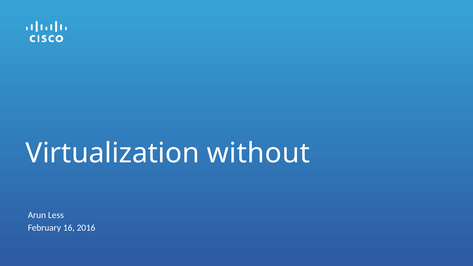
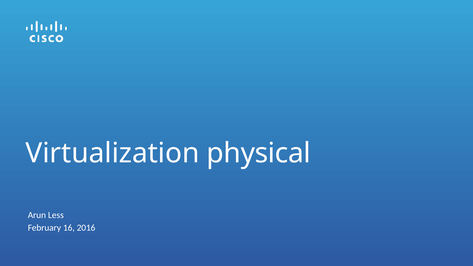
without: without -> physical
